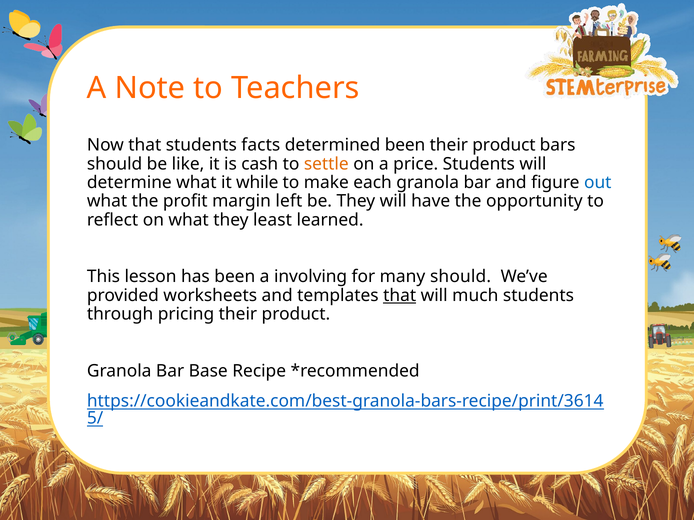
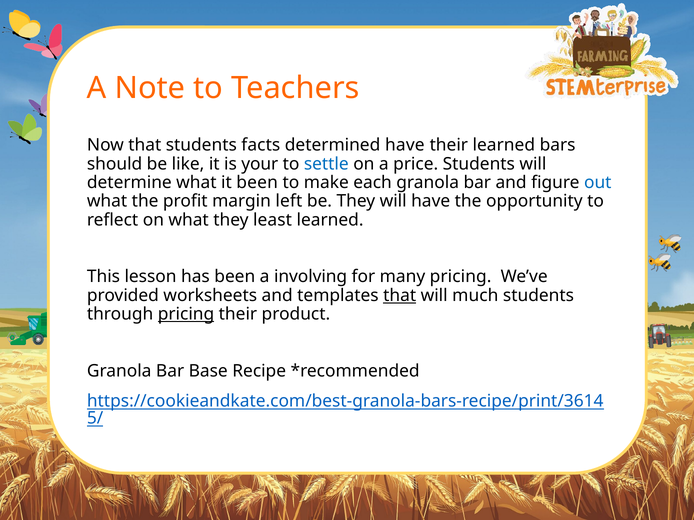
determined been: been -> have
product at (504, 145): product -> learned
cash: cash -> your
settle colour: orange -> blue
it while: while -> been
many should: should -> pricing
pricing at (186, 314) underline: none -> present
